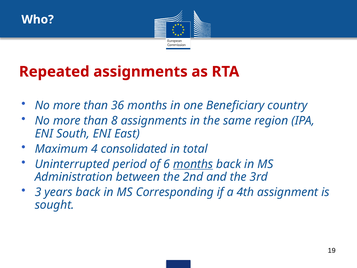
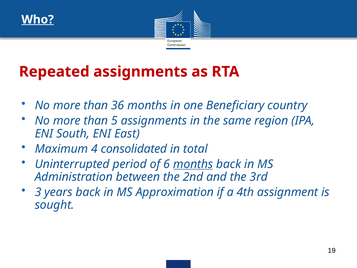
Who underline: none -> present
8: 8 -> 5
Corresponding: Corresponding -> Approximation
